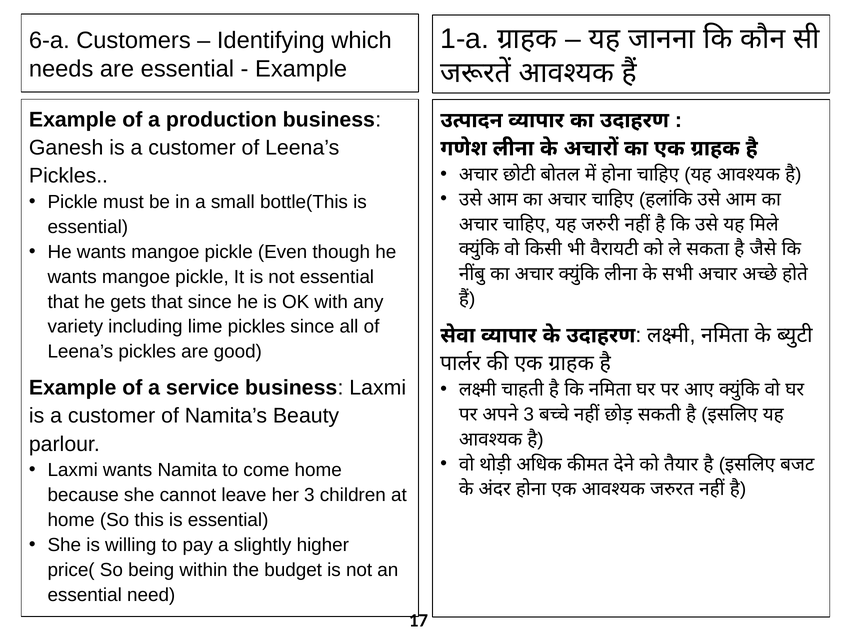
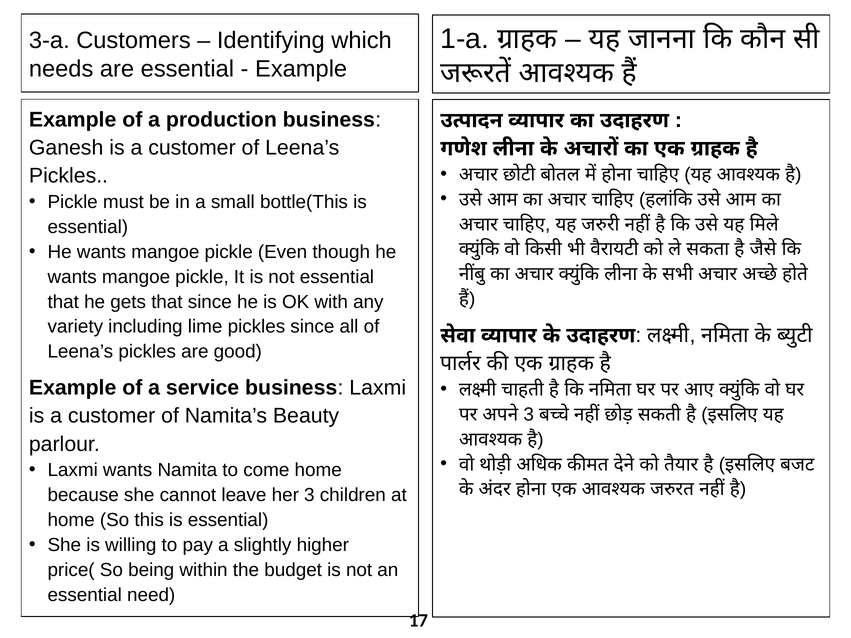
6-a: 6-a -> 3-a
